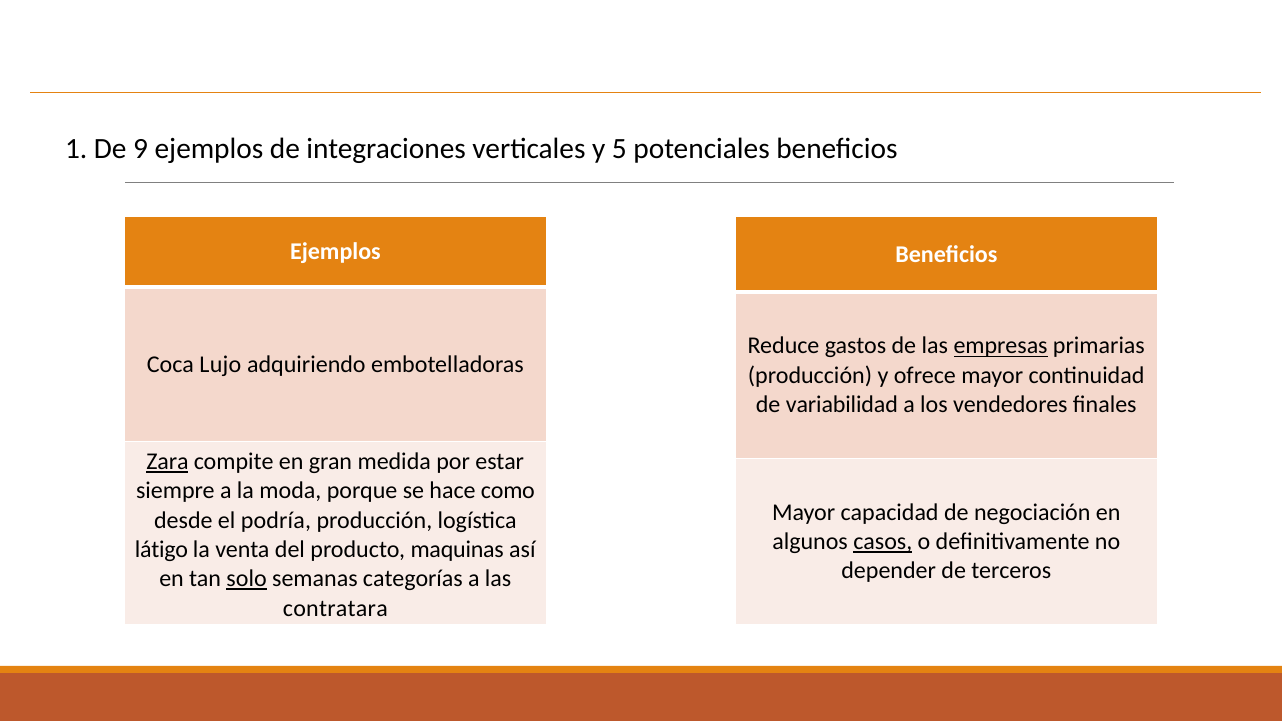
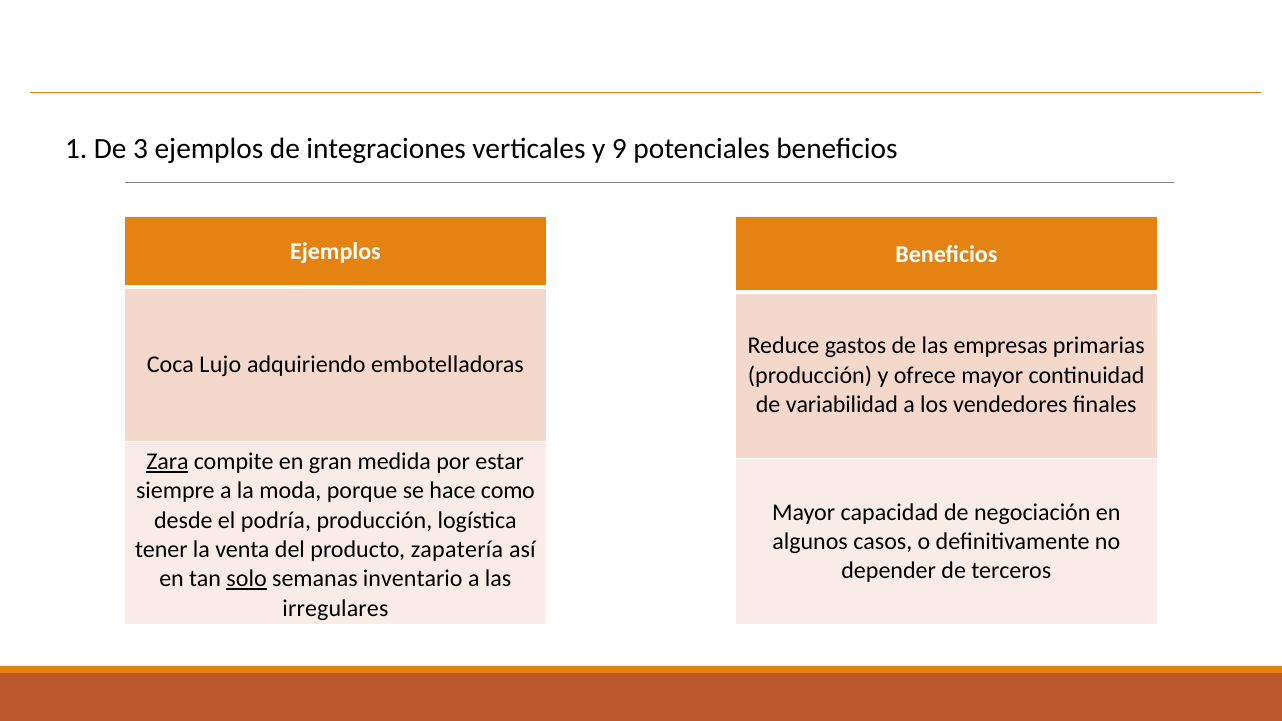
9: 9 -> 3
5: 5 -> 9
empresas underline: present -> none
casos underline: present -> none
látigo: látigo -> tener
maquinas: maquinas -> zapatería
categorías: categorías -> inventario
contratara: contratara -> irregulares
